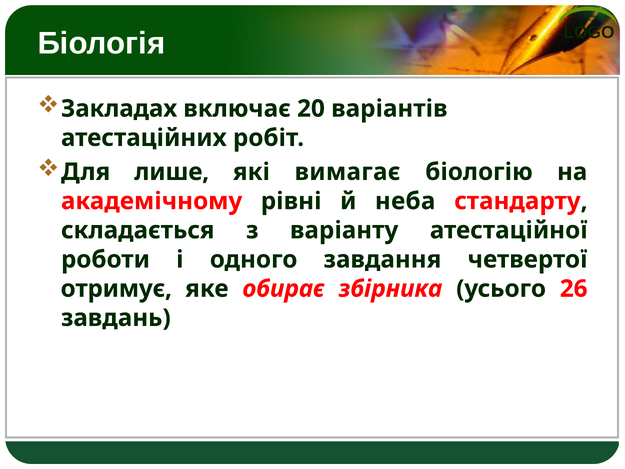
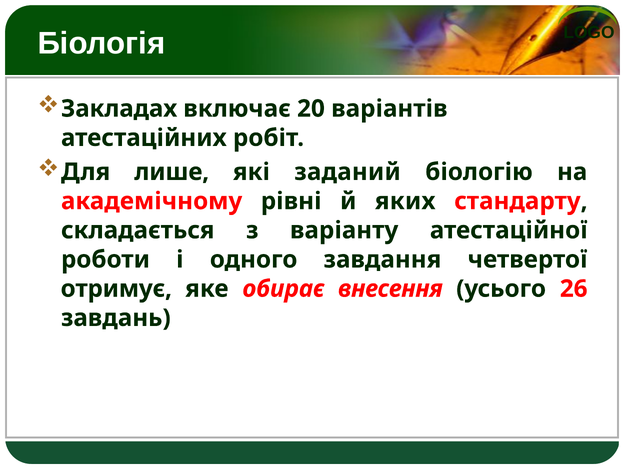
вимагає: вимагає -> заданий
неба: неба -> яких
збірника: збірника -> внесення
